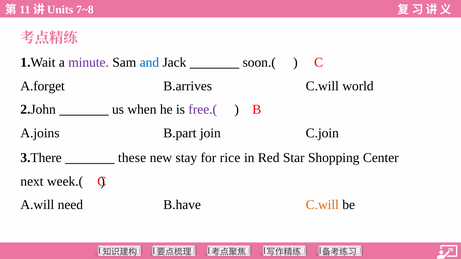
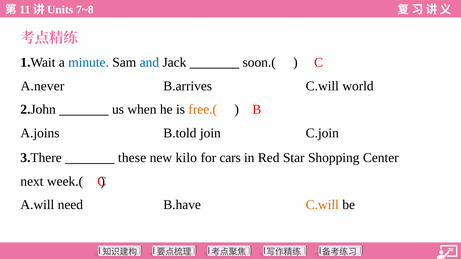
minute colour: purple -> blue
A.forget: A.forget -> A.never
free.( colour: purple -> orange
B.part: B.part -> B.told
stay: stay -> kilo
rice: rice -> cars
